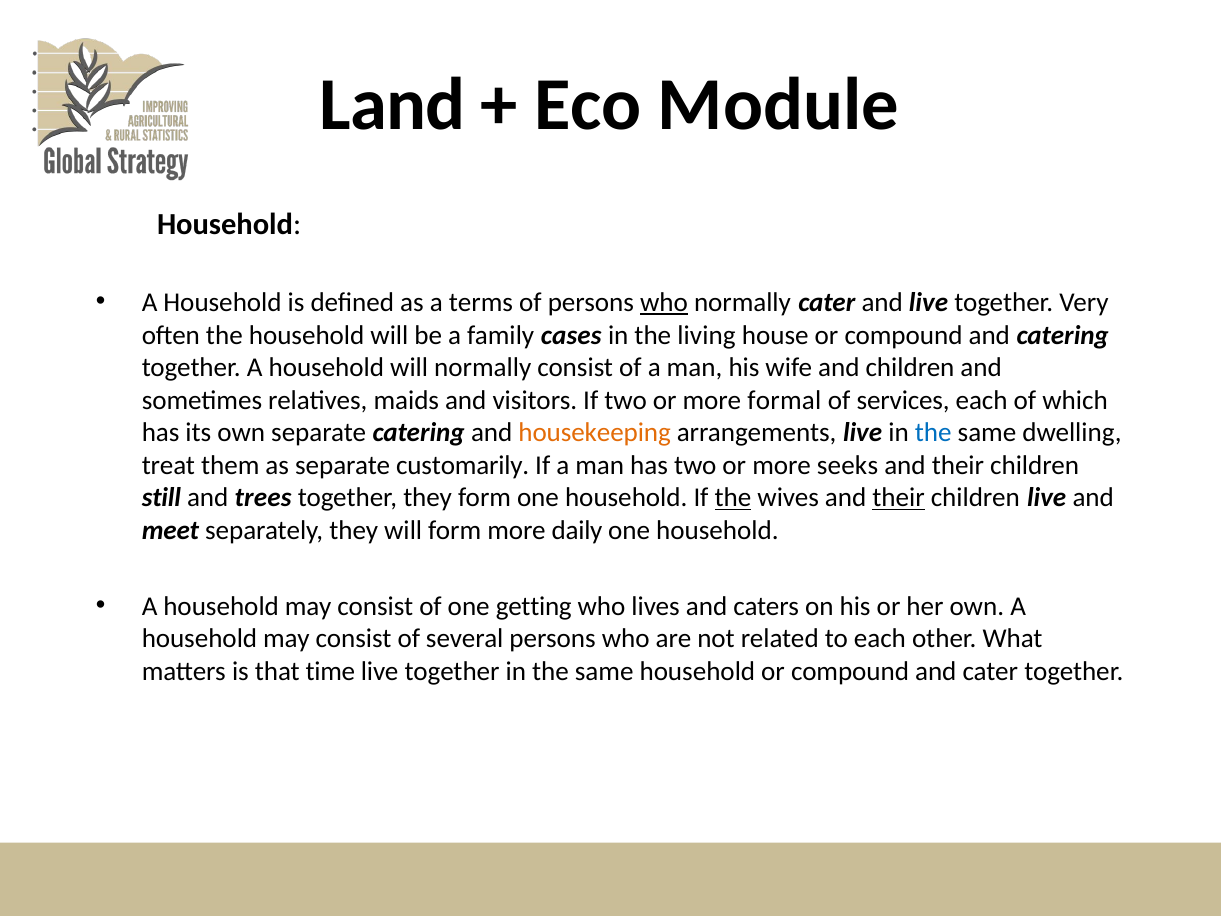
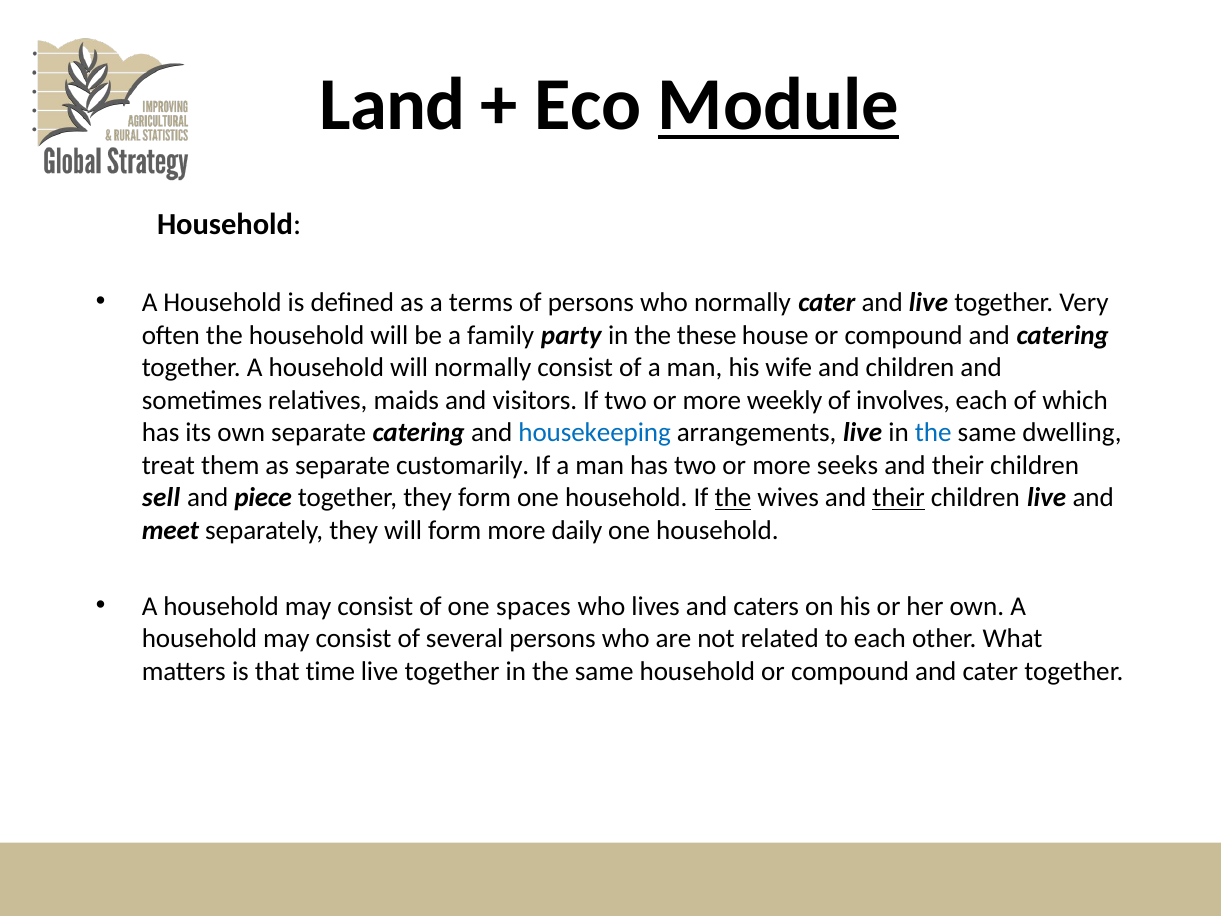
Module underline: none -> present
who at (664, 302) underline: present -> none
cases: cases -> party
living: living -> these
formal: formal -> weekly
services: services -> involves
housekeeping colour: orange -> blue
still: still -> sell
trees: trees -> piece
getting: getting -> spaces
